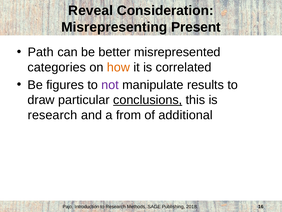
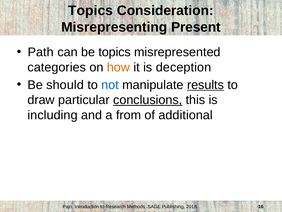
Reveal at (91, 11): Reveal -> Topics
be better: better -> topics
correlated: correlated -> deception
figures: figures -> should
not colour: purple -> blue
results underline: none -> present
research at (53, 115): research -> including
